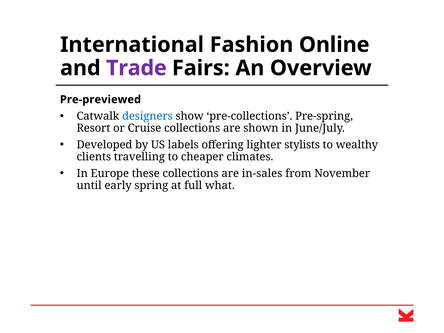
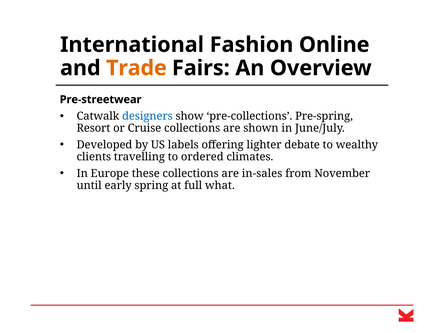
Trade colour: purple -> orange
Pre-previewed: Pre-previewed -> Pre-streetwear
stylists: stylists -> debate
cheaper: cheaper -> ordered
